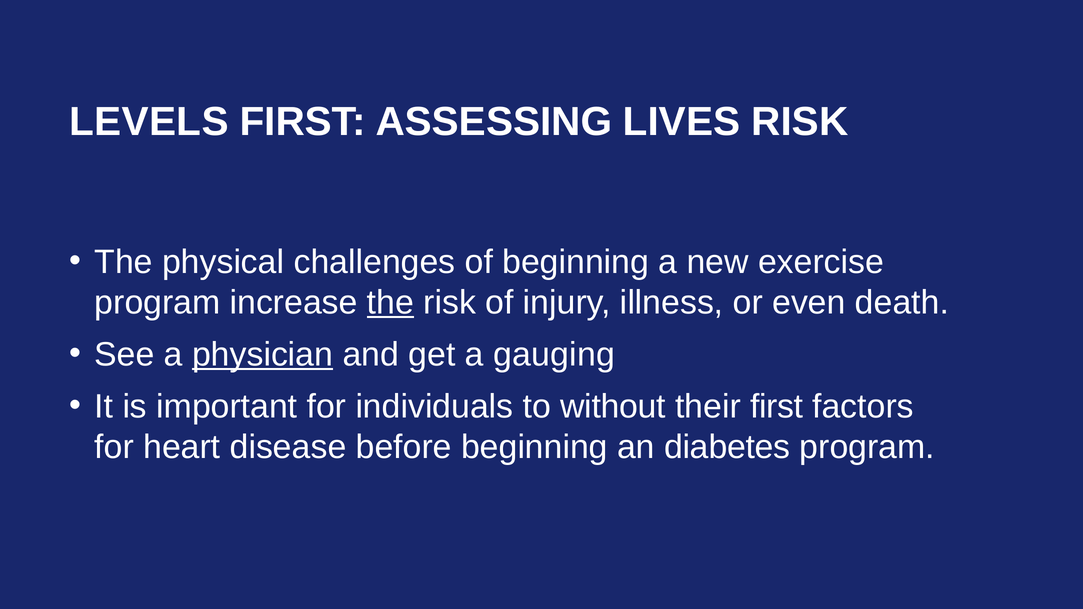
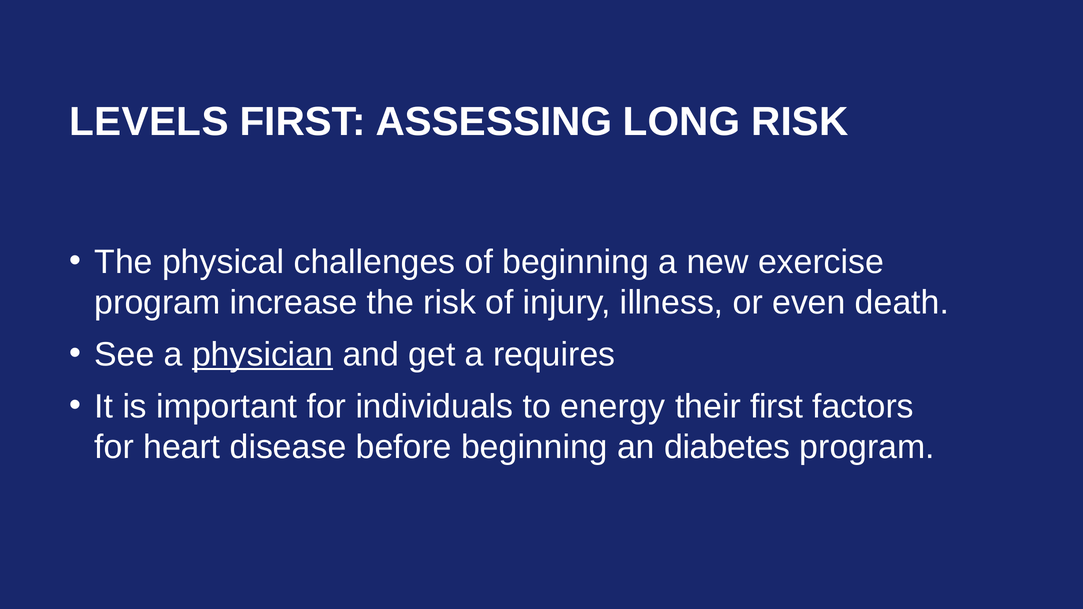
LIVES: LIVES -> LONG
the at (390, 303) underline: present -> none
gauging: gauging -> requires
without: without -> energy
